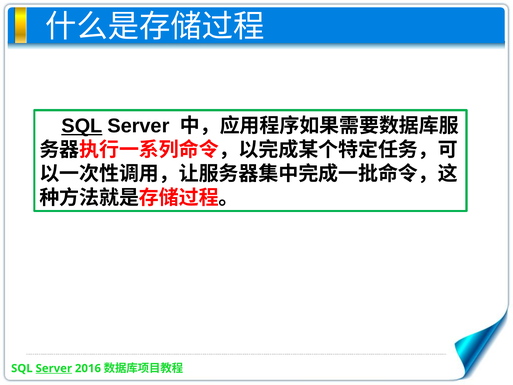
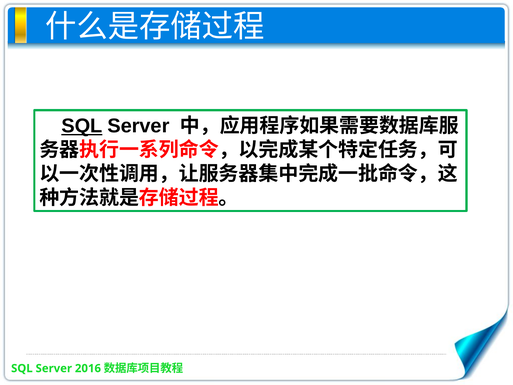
Server at (54, 368) underline: present -> none
